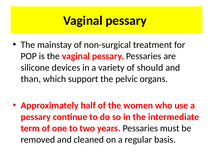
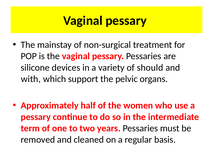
than: than -> with
